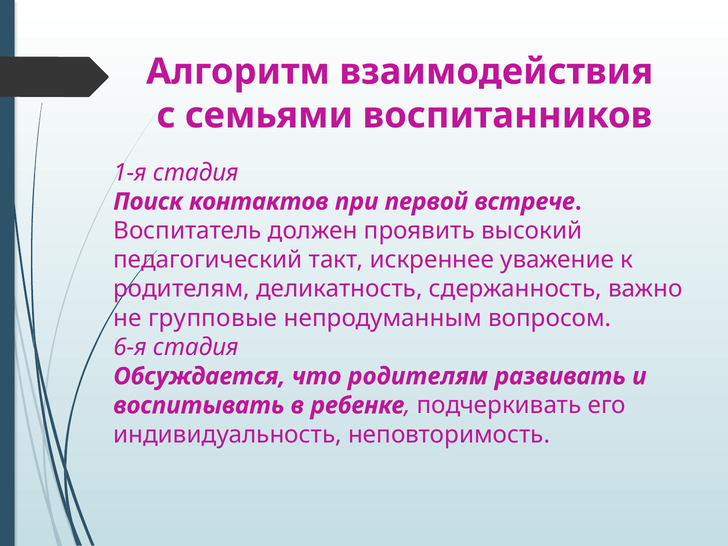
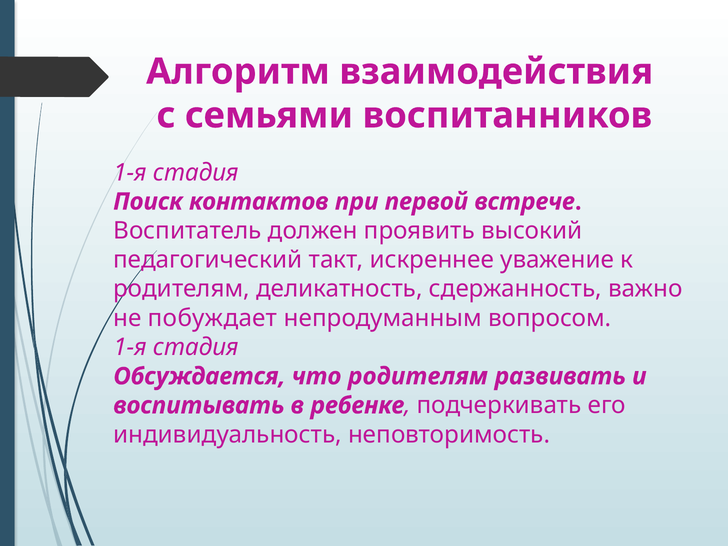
групповые: групповые -> побуждает
6-я at (130, 347): 6-я -> 1-я
